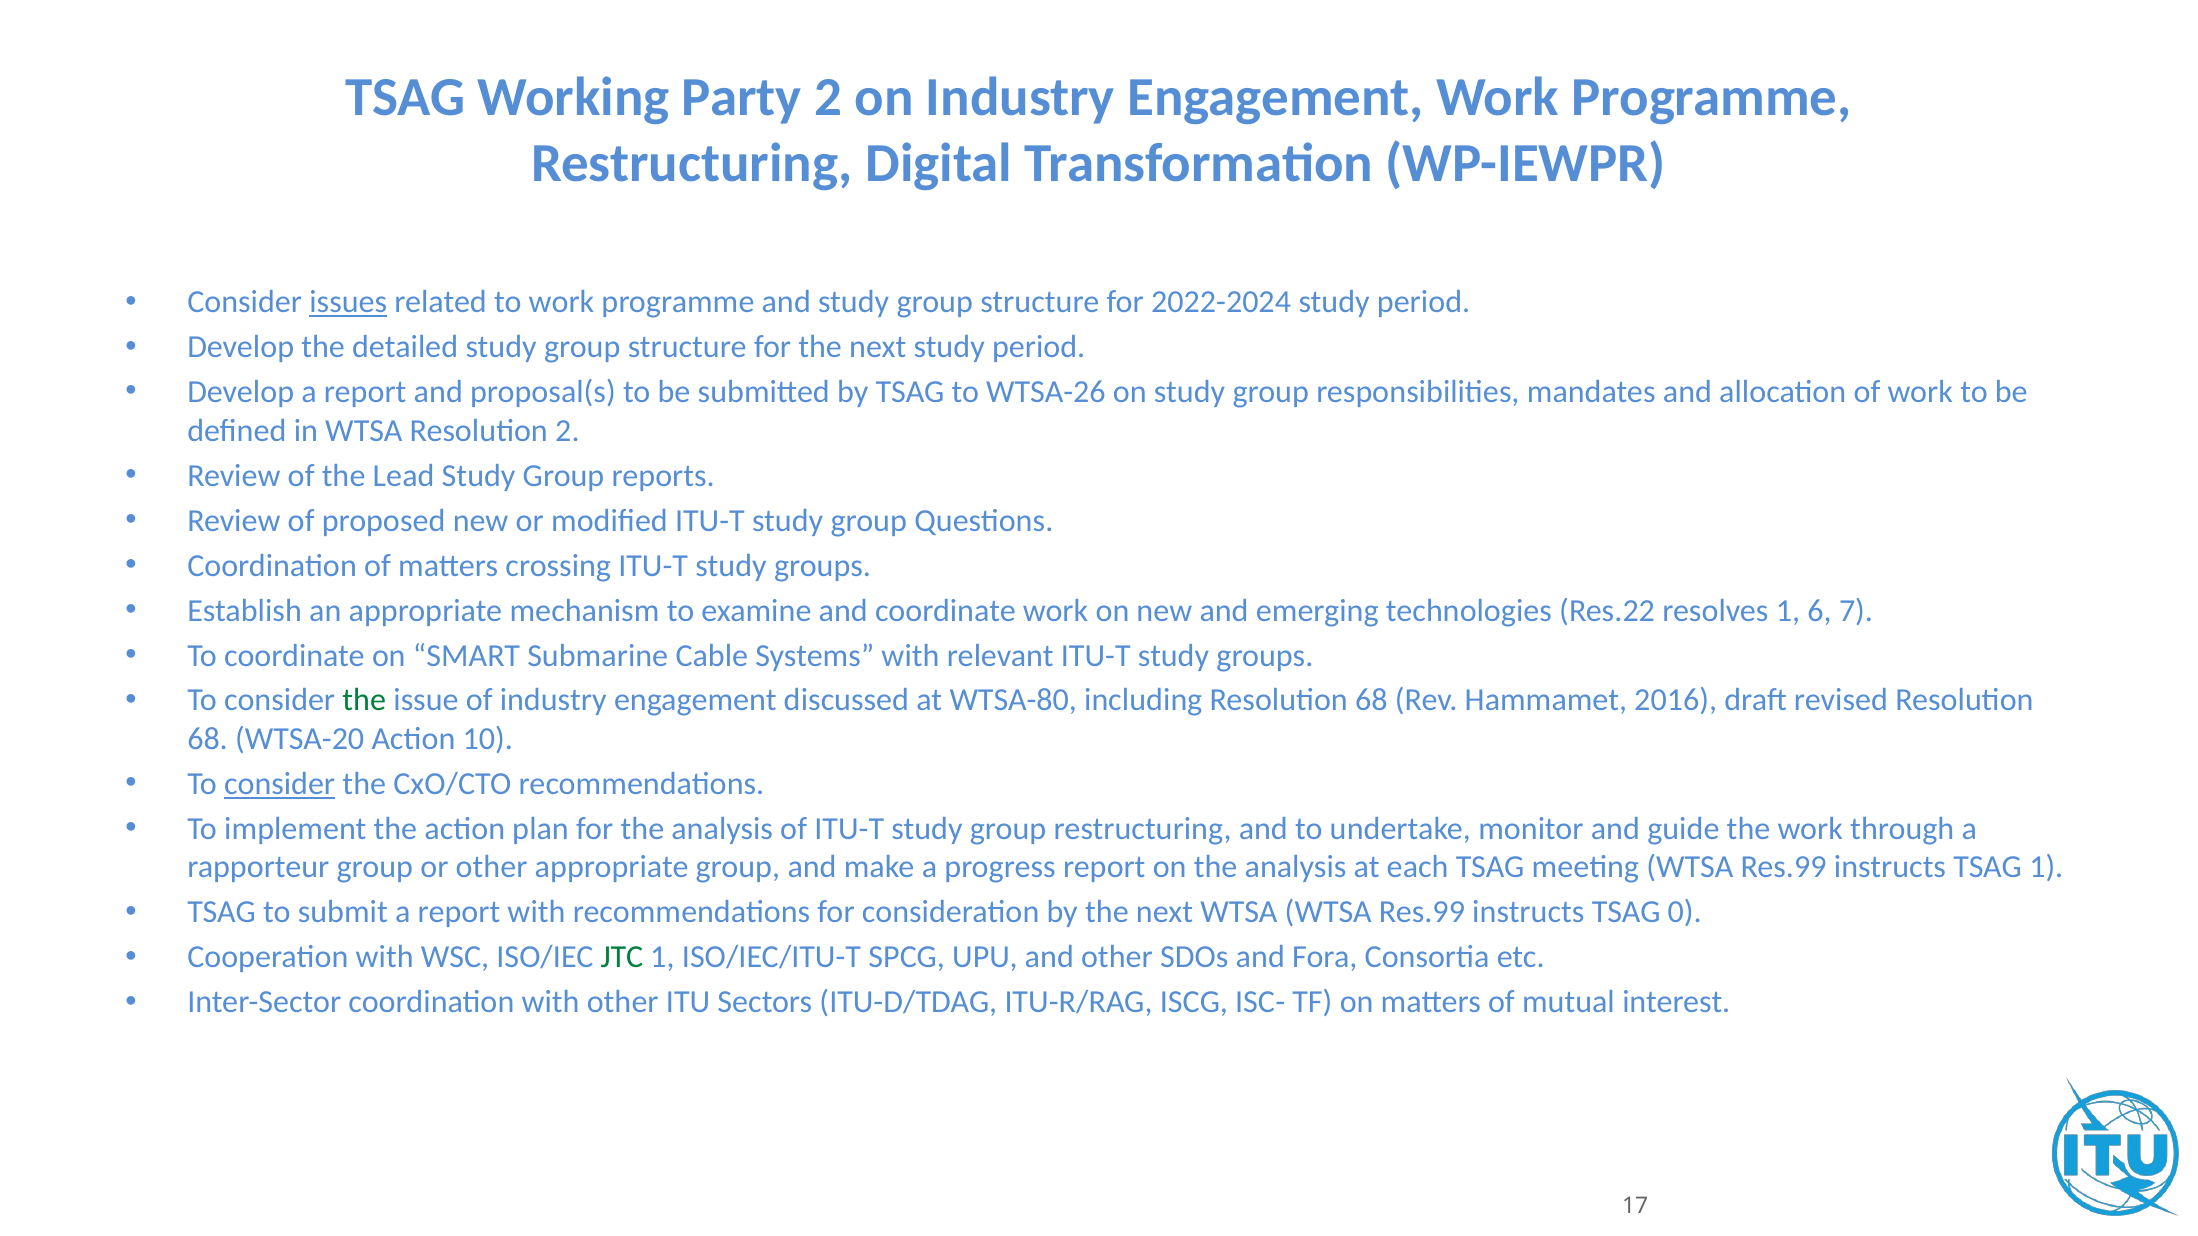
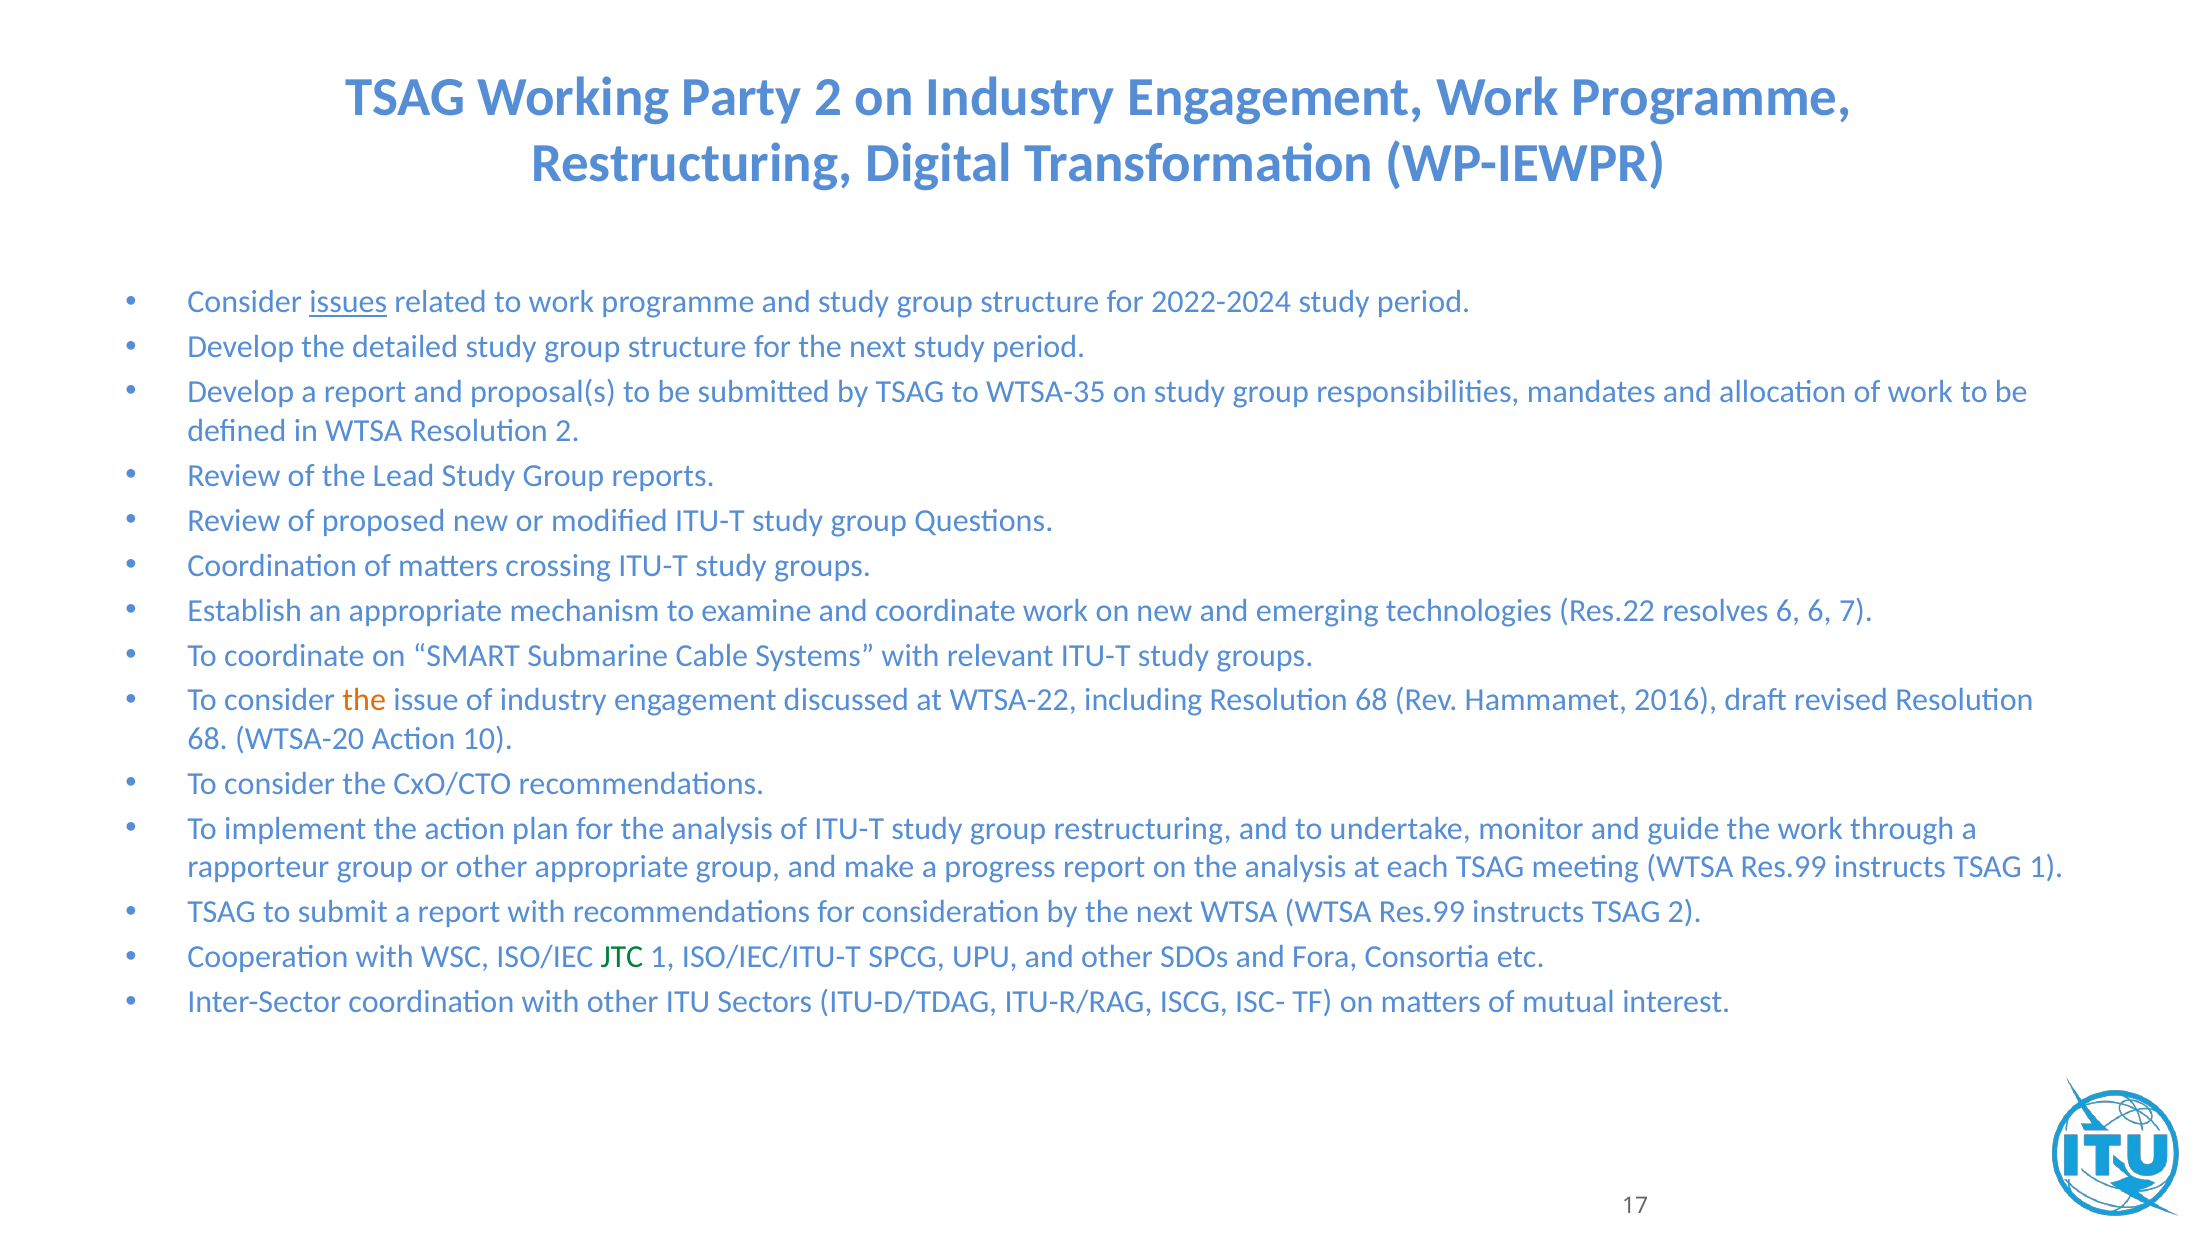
WTSA-26: WTSA-26 -> WTSA-35
resolves 1: 1 -> 6
the at (364, 701) colour: green -> orange
WTSA-80: WTSA-80 -> WTSA-22
consider at (280, 784) underline: present -> none
TSAG 0: 0 -> 2
